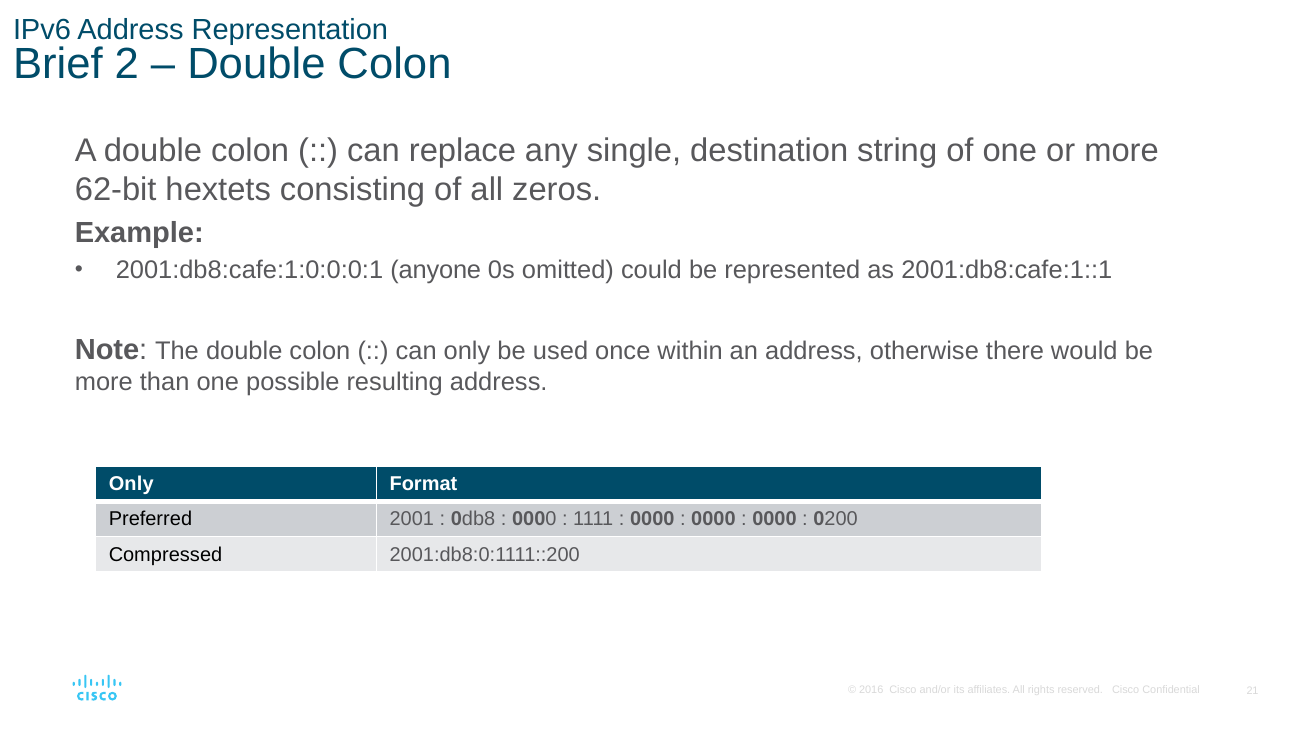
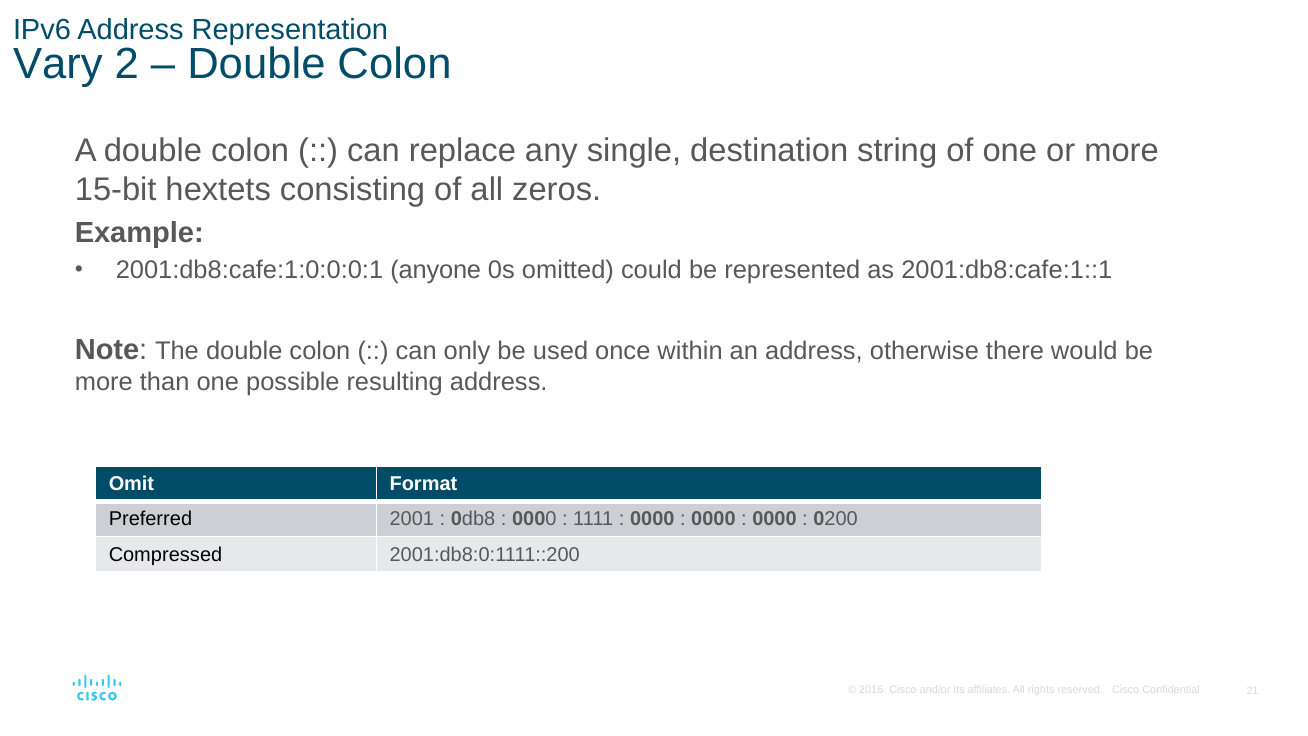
Brief: Brief -> Vary
62-bit: 62-bit -> 15-bit
Only at (131, 484): Only -> Omit
